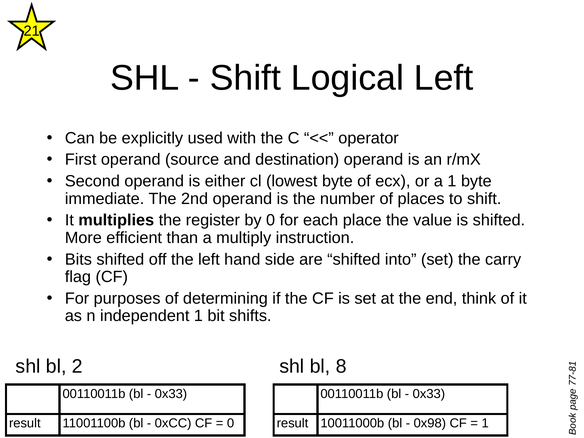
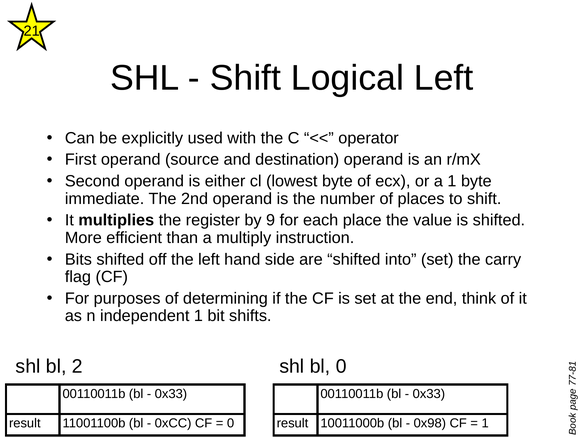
by 0: 0 -> 9
bl 8: 8 -> 0
